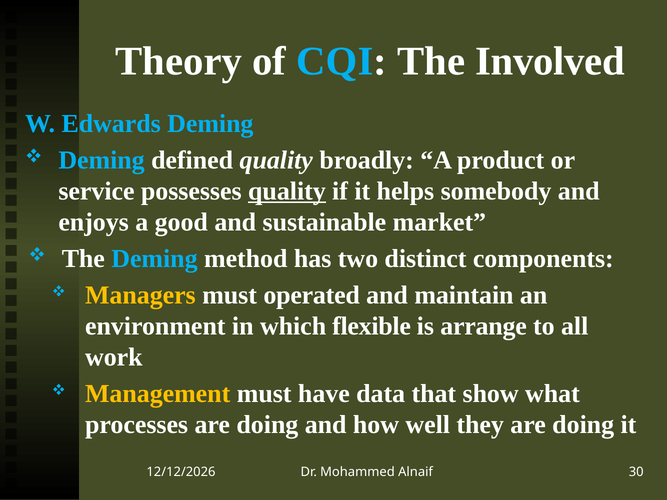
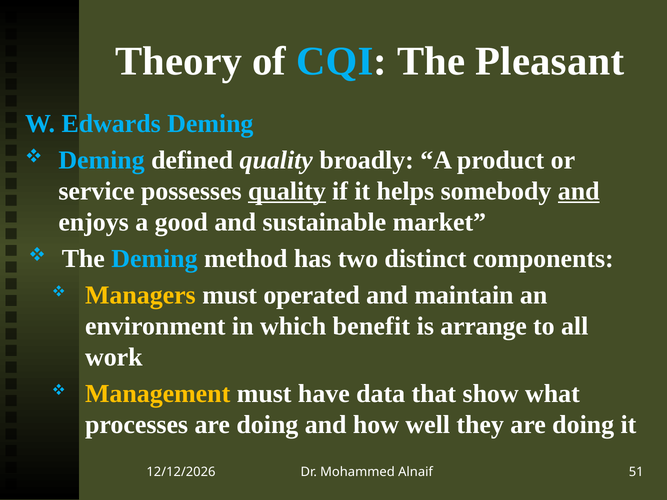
Involved: Involved -> Pleasant
and at (579, 191) underline: none -> present
flexible: flexible -> benefit
30: 30 -> 51
